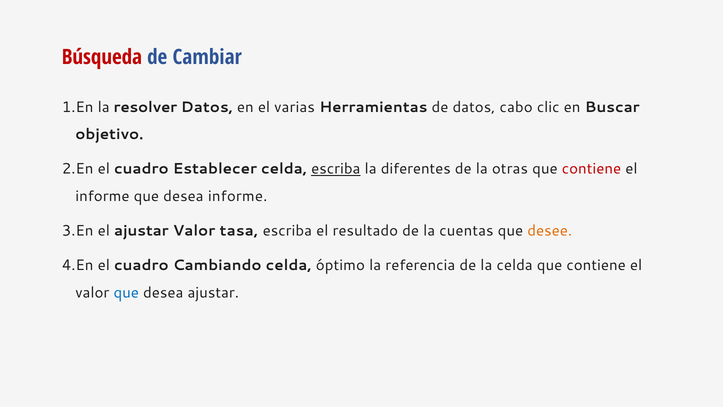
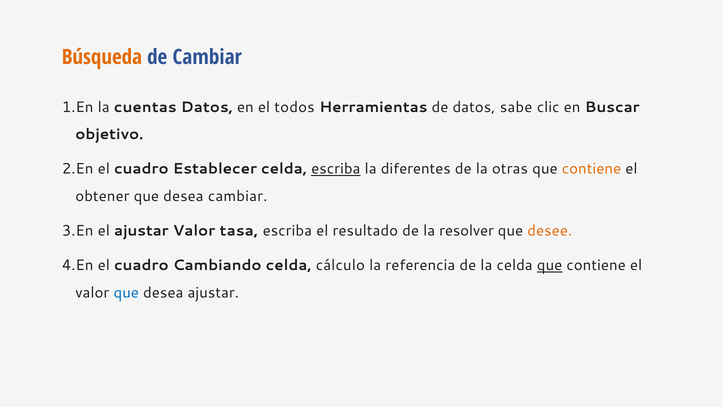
Búsqueda colour: red -> orange
resolver: resolver -> cuentas
varias: varias -> todos
cabo: cabo -> sabe
contiene at (592, 169) colour: red -> orange
informe at (102, 196): informe -> obtener
desea informe: informe -> cambiar
cuentas: cuentas -> resolver
óptimo: óptimo -> cálculo
que at (550, 265) underline: none -> present
